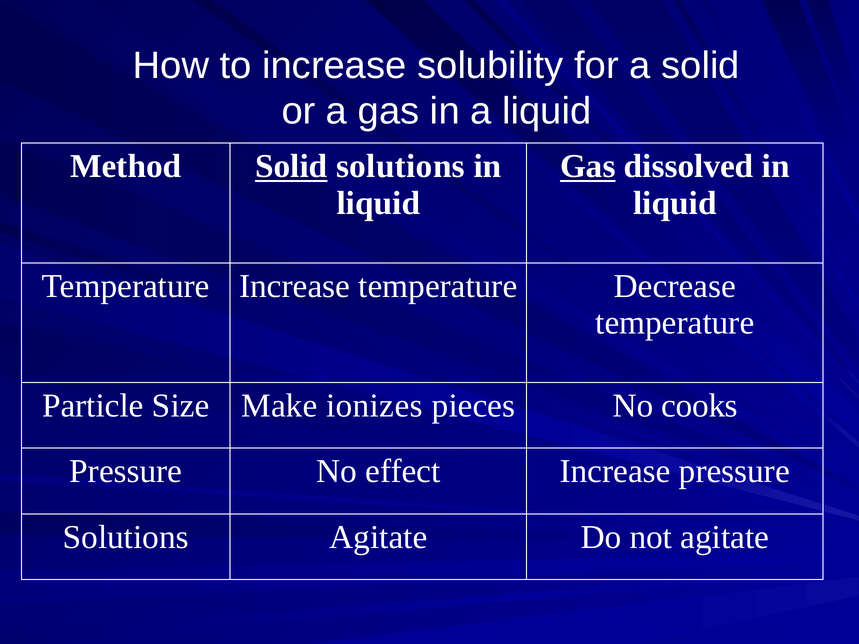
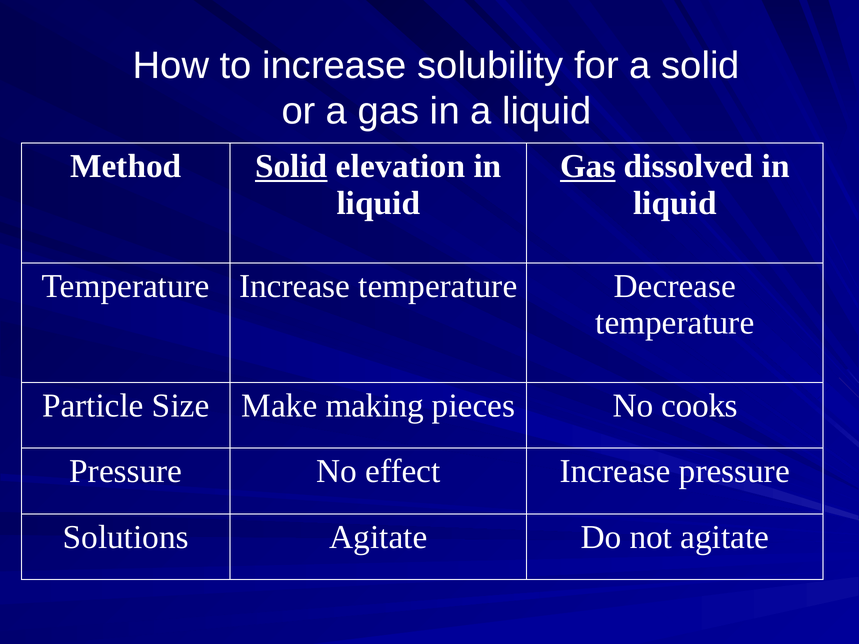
Solid solutions: solutions -> elevation
ionizes: ionizes -> making
